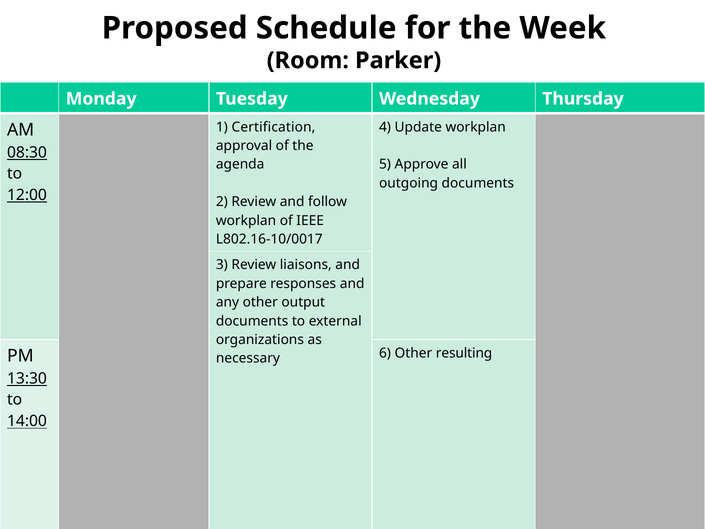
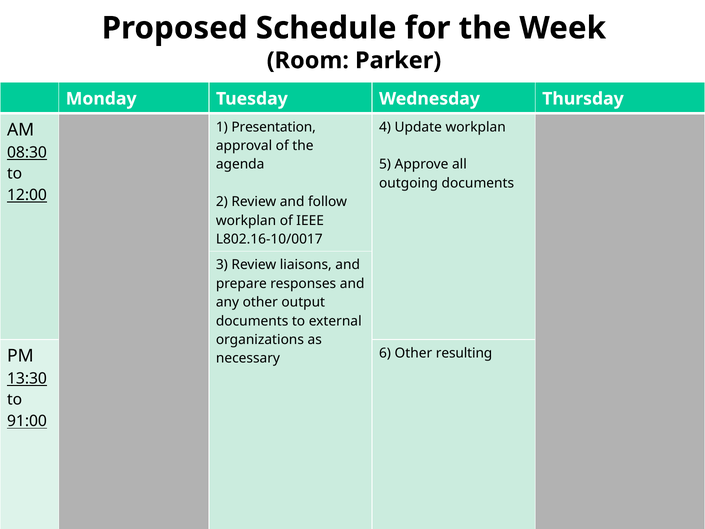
Certification: Certification -> Presentation
14:00: 14:00 -> 91:00
